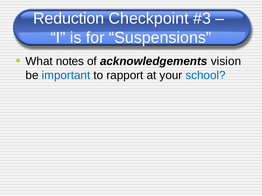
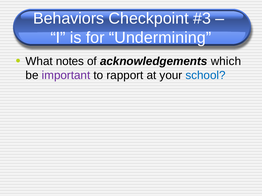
Reduction: Reduction -> Behaviors
Suspensions: Suspensions -> Undermining
vision: vision -> which
important colour: blue -> purple
